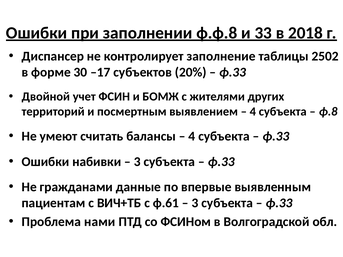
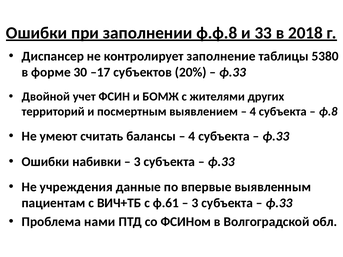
2502: 2502 -> 5380
гражданами: гражданами -> учреждения
